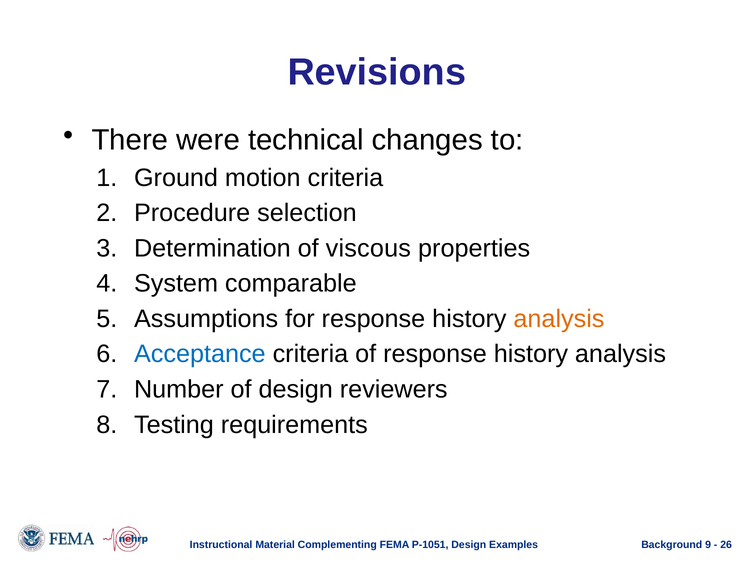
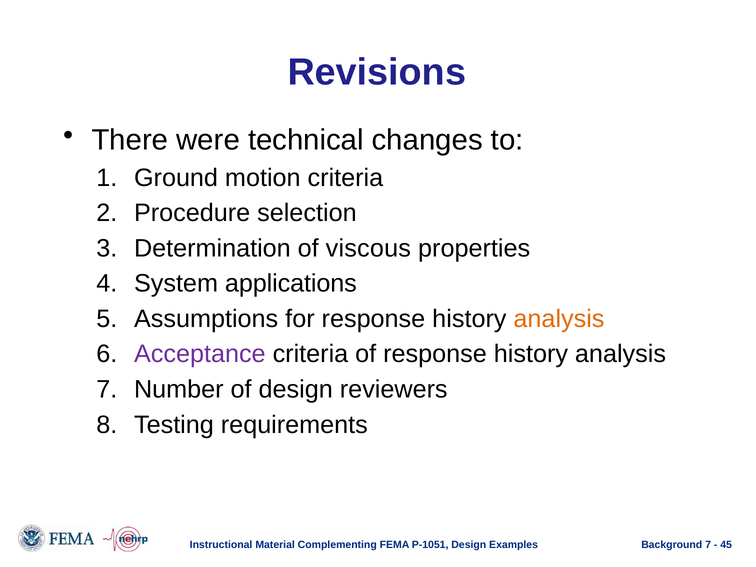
comparable: comparable -> applications
Acceptance colour: blue -> purple
Background 9: 9 -> 7
26: 26 -> 45
